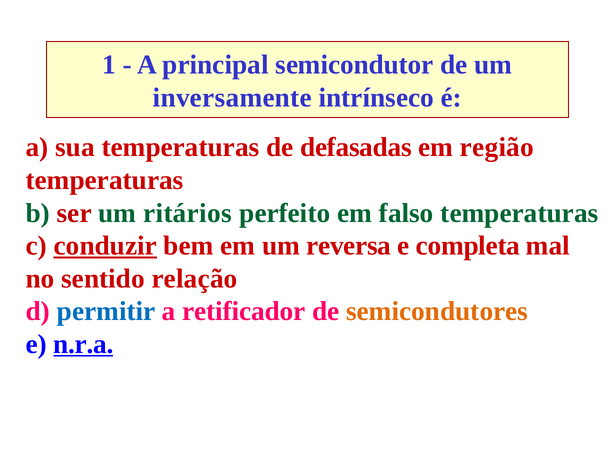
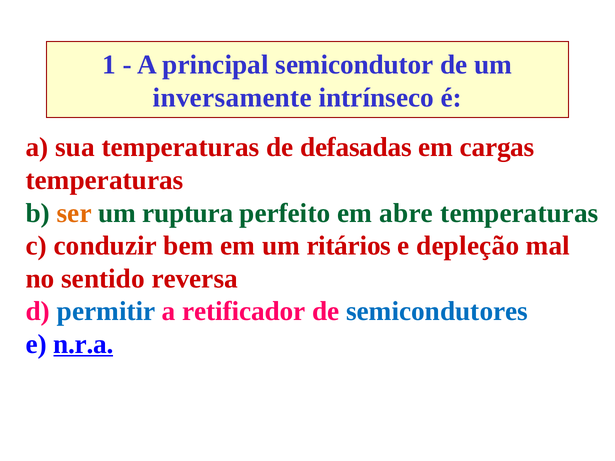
região: região -> cargas
ser colour: red -> orange
ritários: ritários -> ruptura
falso: falso -> abre
conduzir underline: present -> none
reversa: reversa -> ritários
completa: completa -> depleção
relação: relação -> reversa
semicondutores colour: orange -> blue
